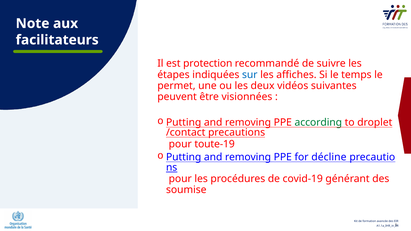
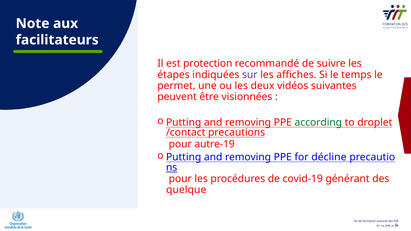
sur colour: blue -> purple
toute-19: toute-19 -> autre-19
soumise: soumise -> quelque
